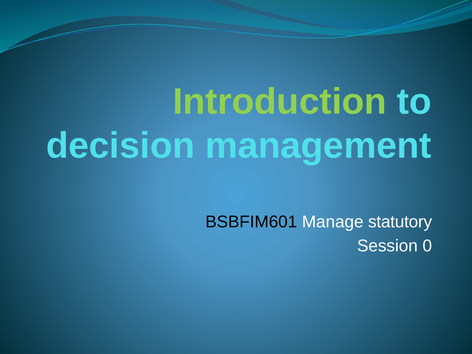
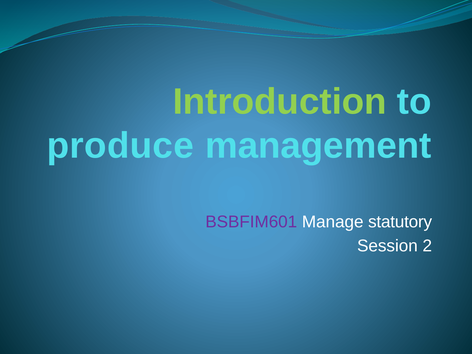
decision: decision -> produce
BSBFIM601 colour: black -> purple
0: 0 -> 2
